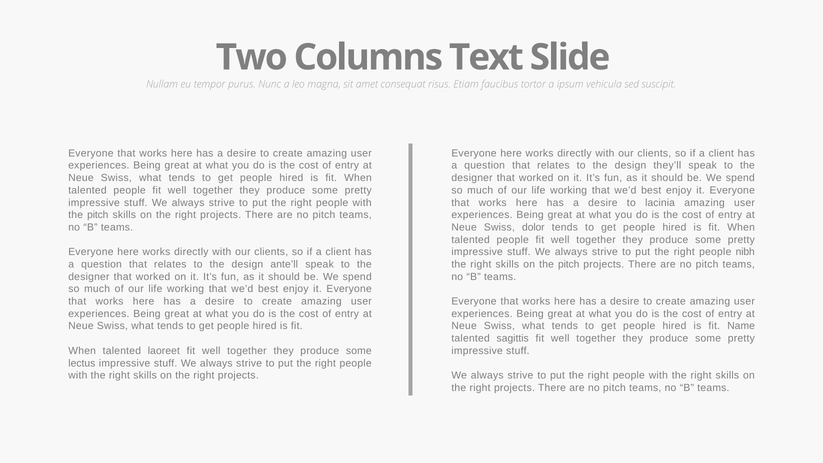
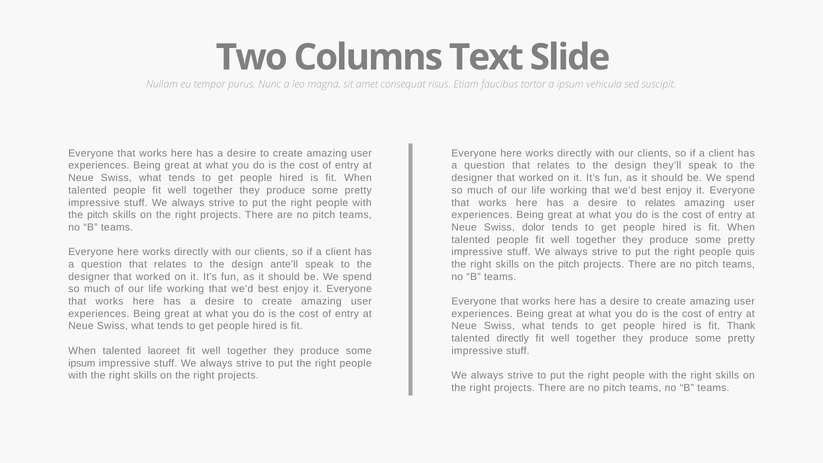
to lacinia: lacinia -> relates
nibh: nibh -> quis
Name: Name -> Thank
talented sagittis: sagittis -> directly
lectus at (82, 363): lectus -> ipsum
